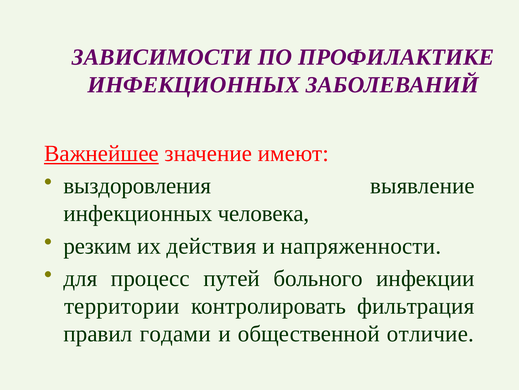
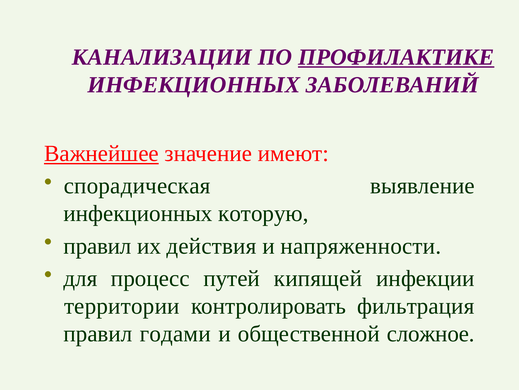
ЗАВИСИМОСТИ: ЗАВИСИМОСТИ -> КАНАЛИЗАЦИИ
ПРОФИЛАКТИКЕ underline: none -> present
выздоровления: выздоровления -> спорадическая
человека: человека -> которую
резким at (98, 246): резким -> правил
больного: больного -> кипящей
отличие: отличие -> сложное
